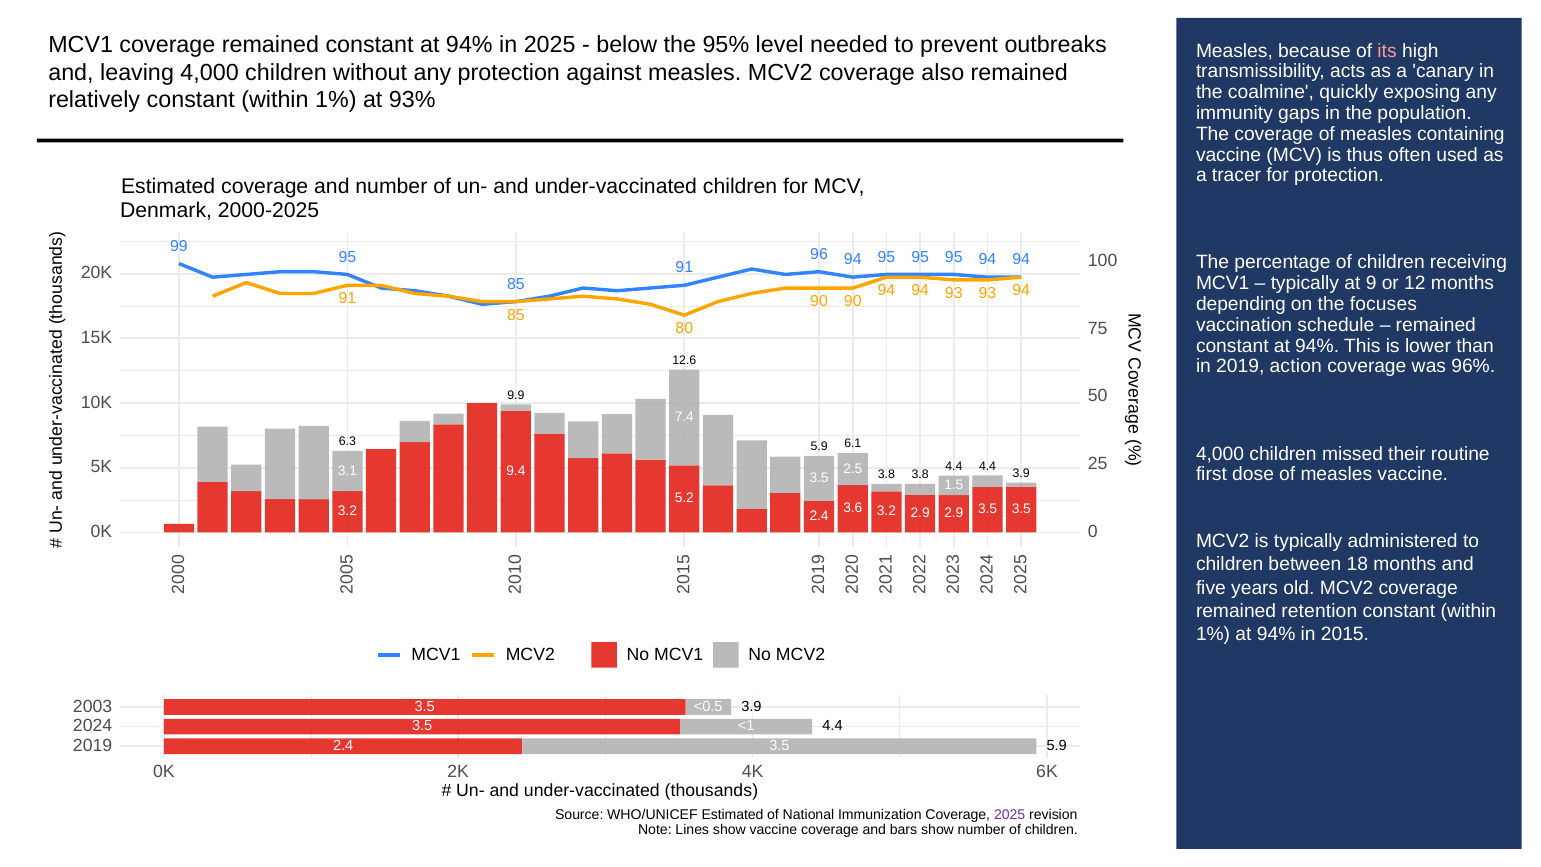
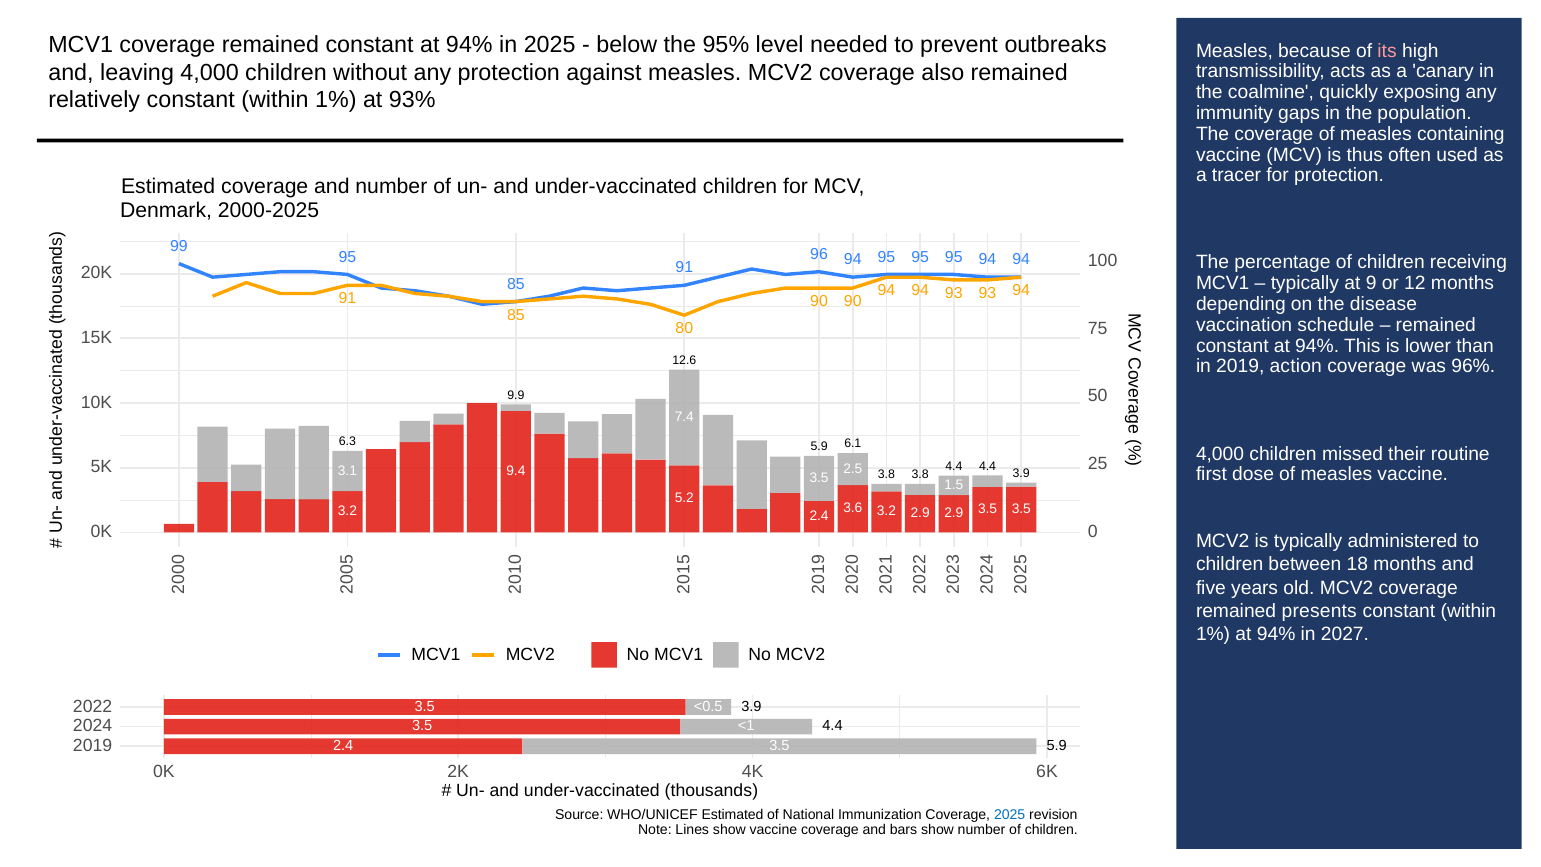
focuses: focuses -> disease
retention: retention -> presents
2015: 2015 -> 2027
2003: 2003 -> 2022
2025 at (1010, 815) colour: purple -> blue
